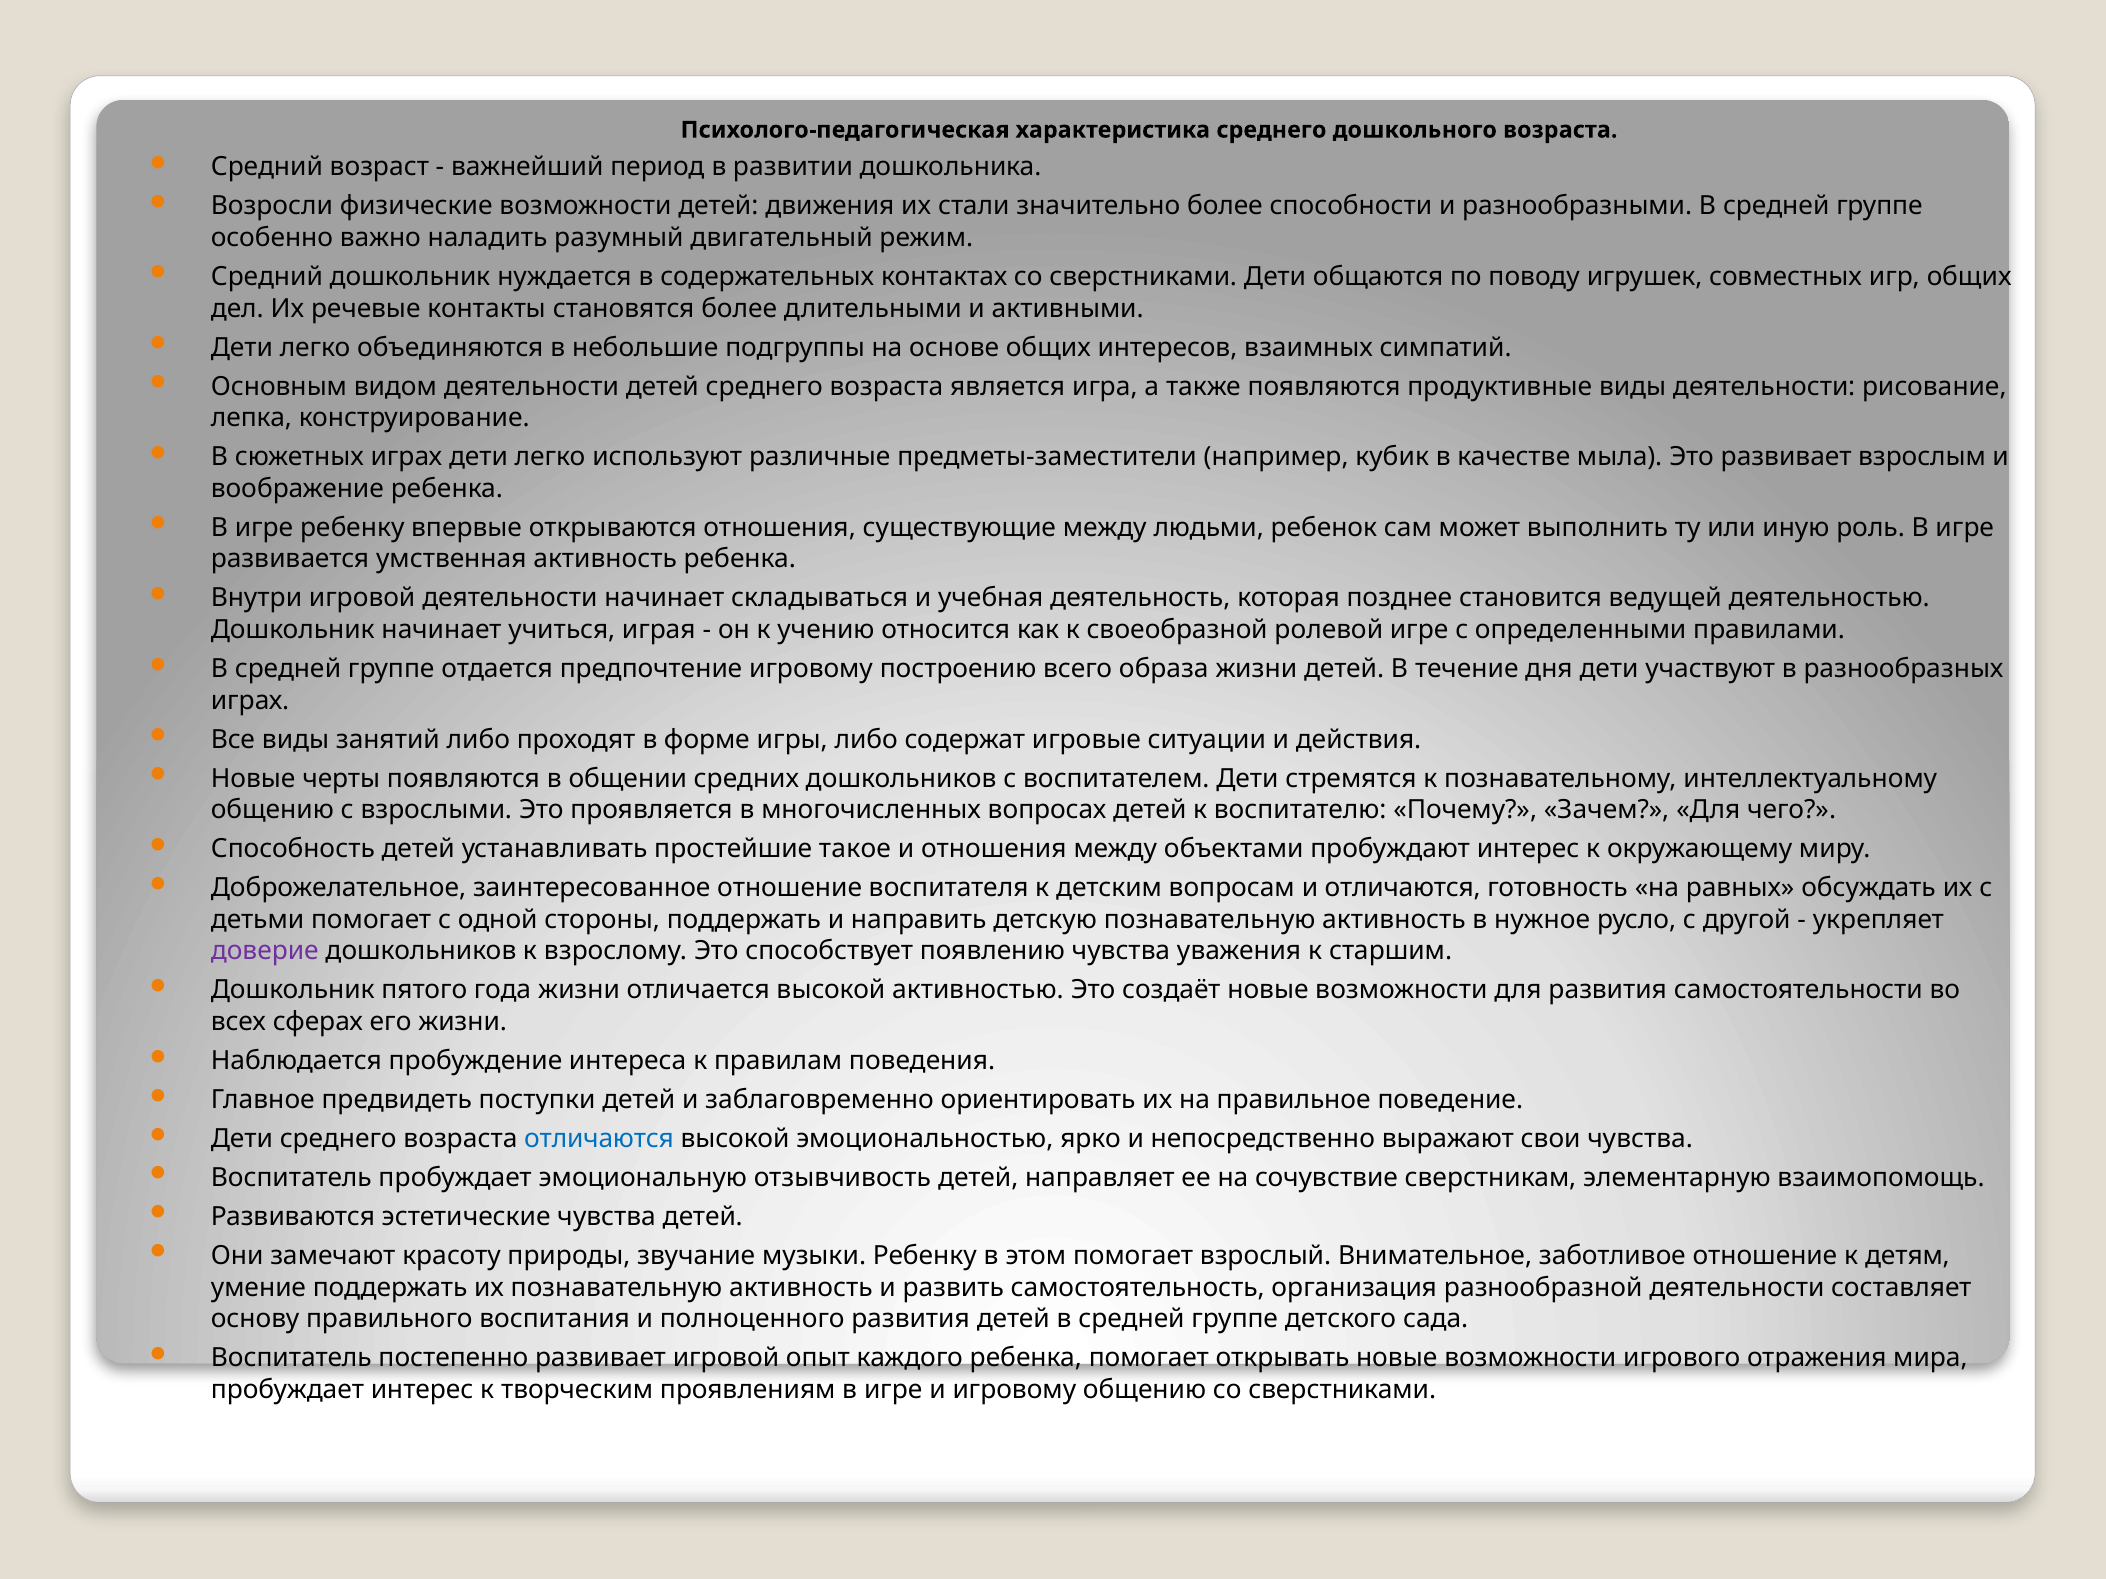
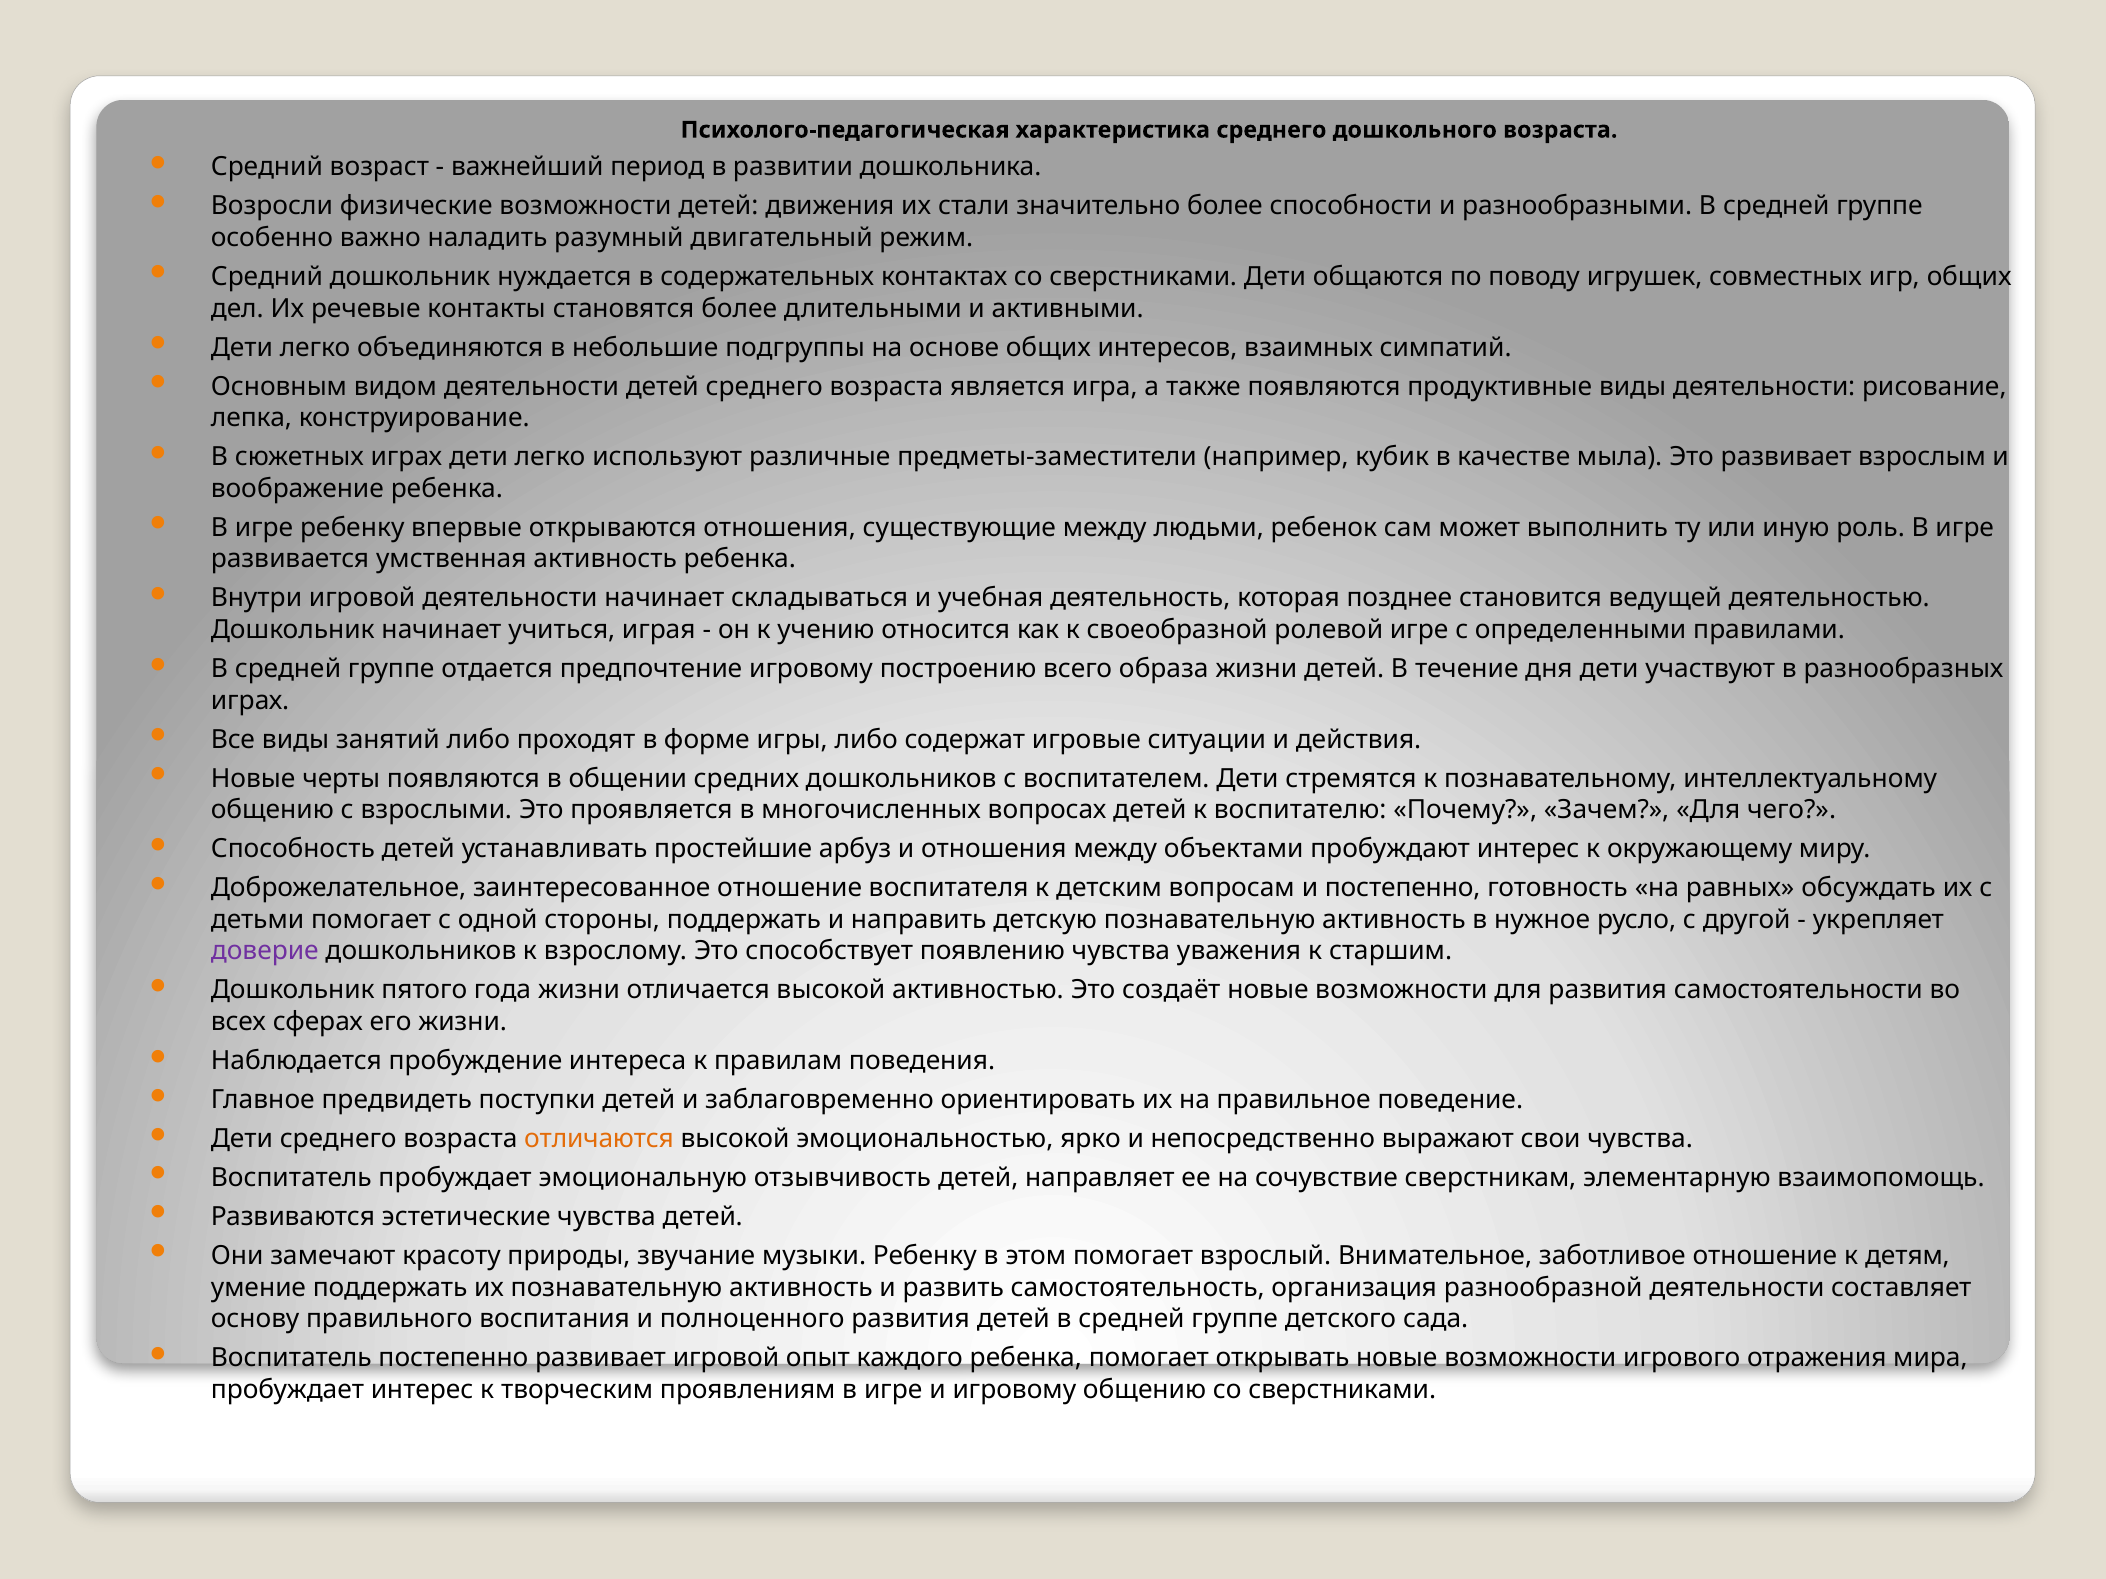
такое: такое -> арбуз
и отличаются: отличаются -> постепенно
отличаются at (599, 1139) colour: blue -> orange
